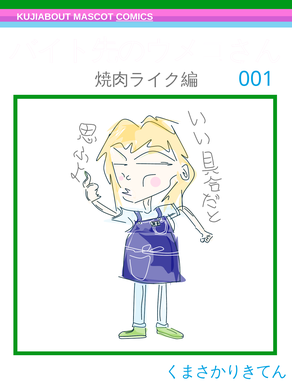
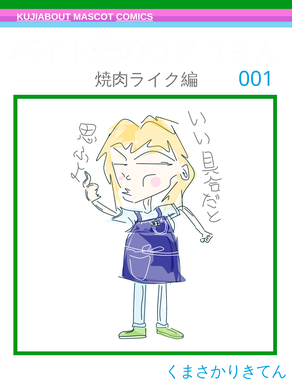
KUJIABOUT underline: none -> present
